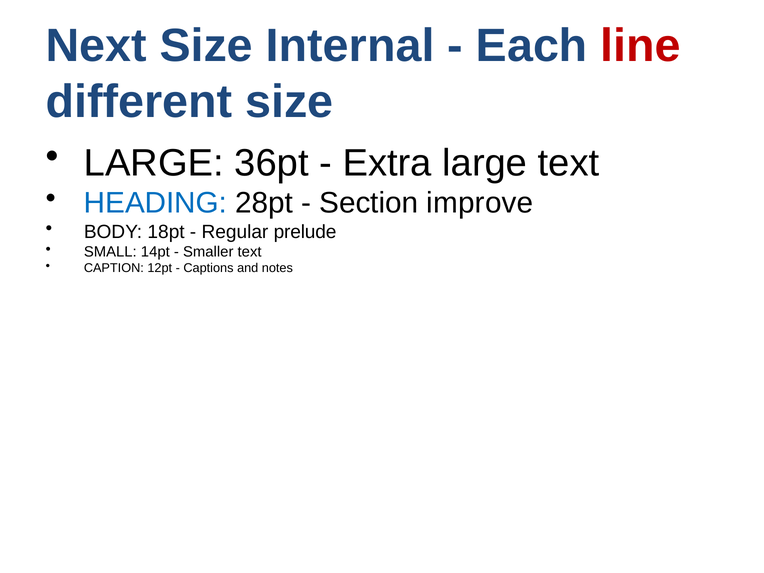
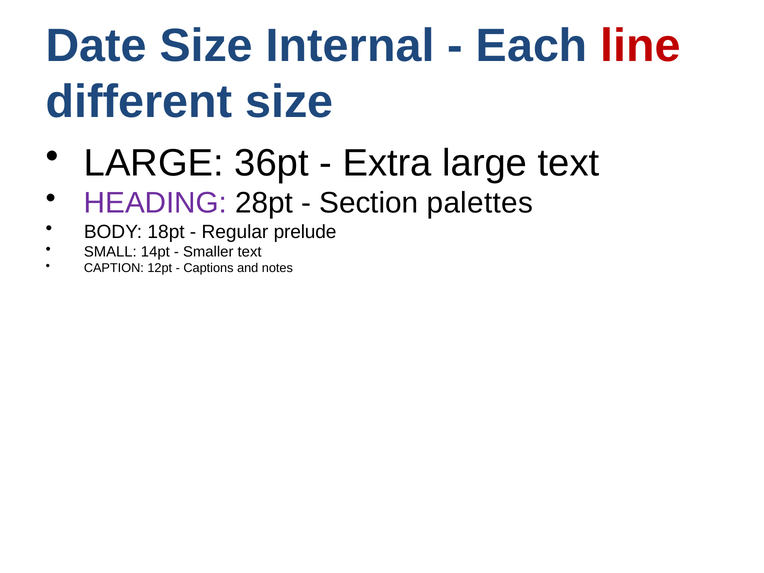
Next: Next -> Date
HEADING colour: blue -> purple
improve: improve -> palettes
